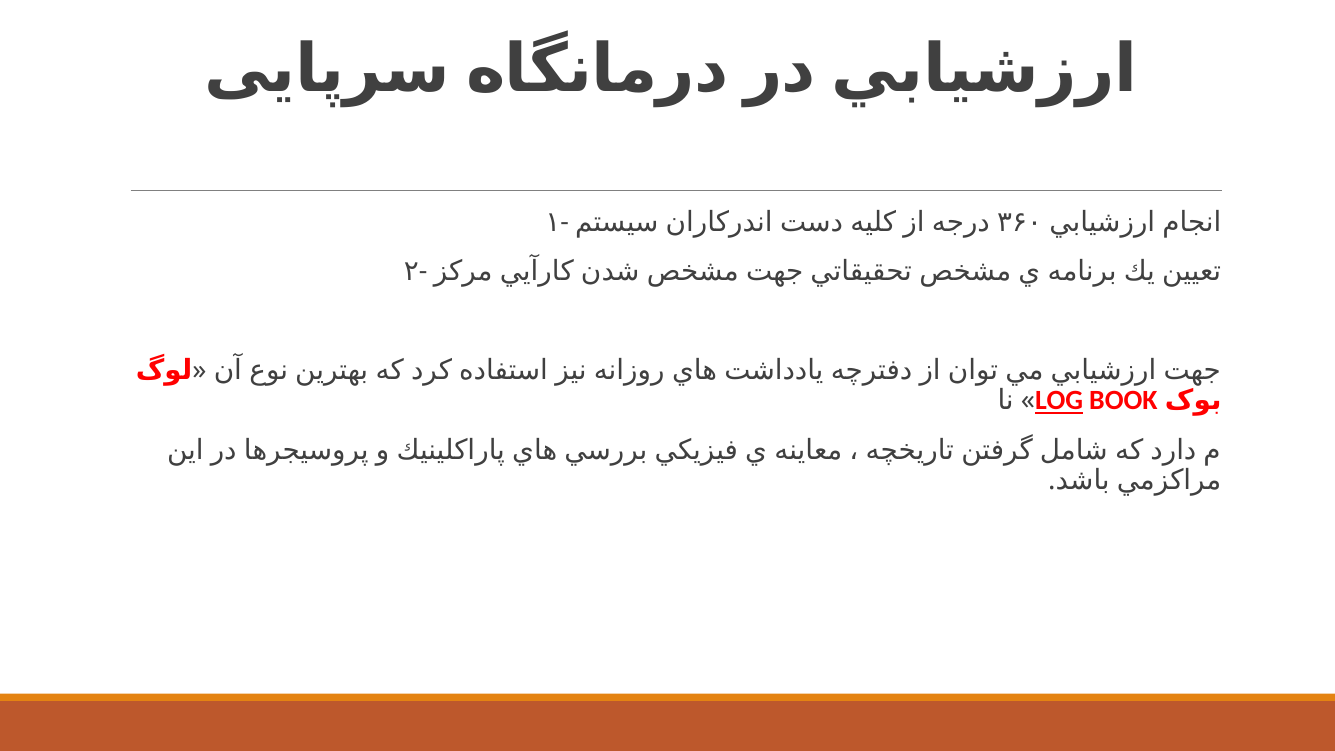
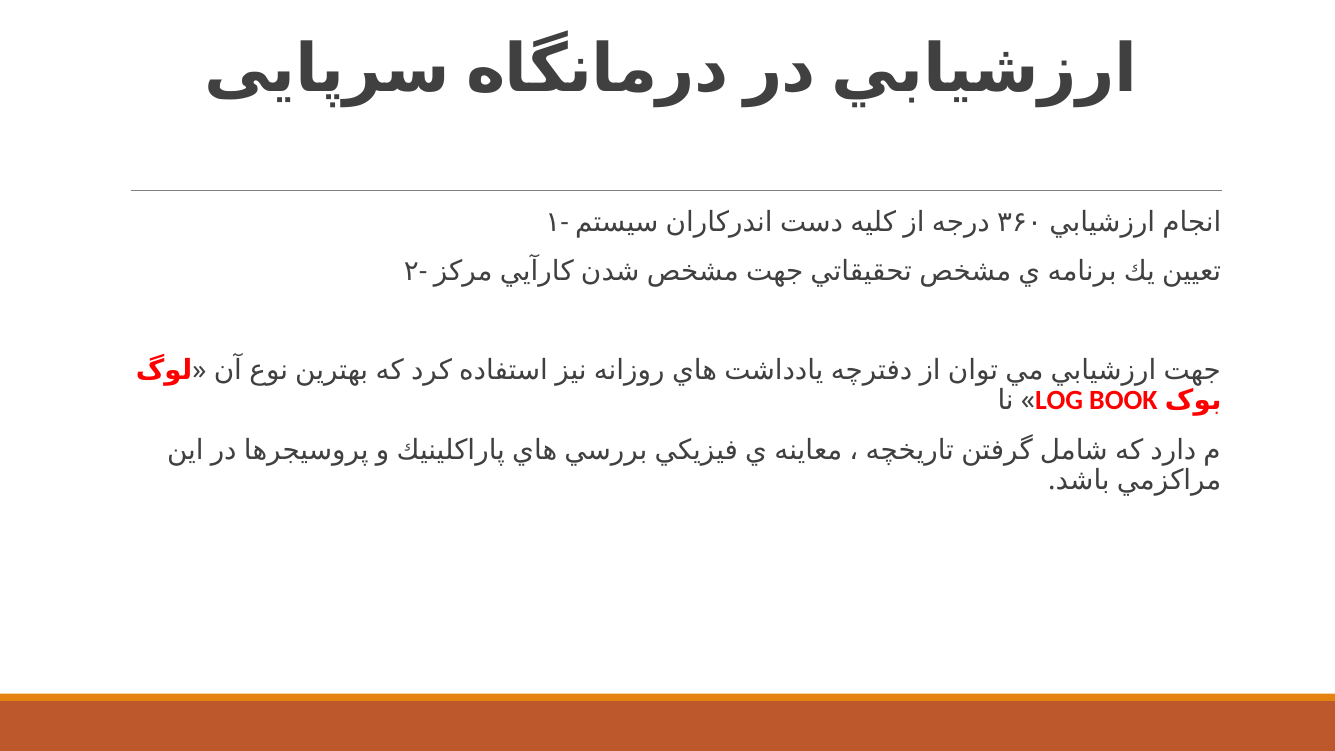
LOG underline: present -> none
